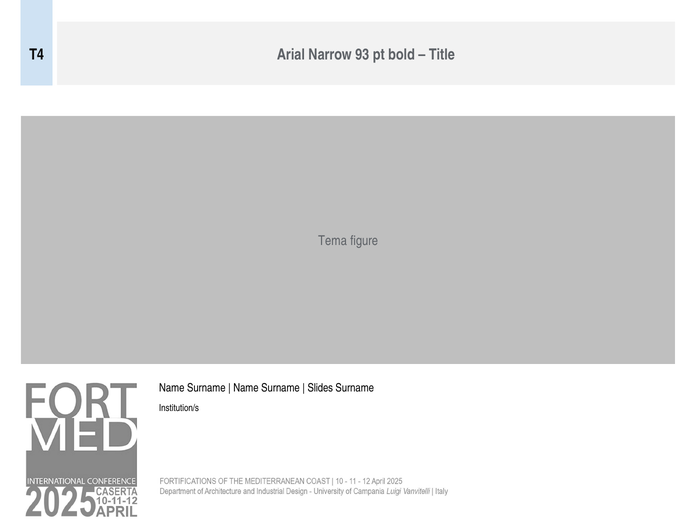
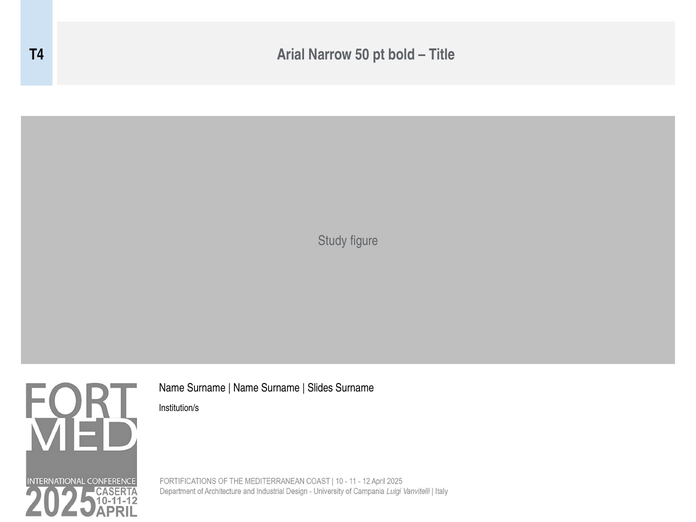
93: 93 -> 50
Tema: Tema -> Study
